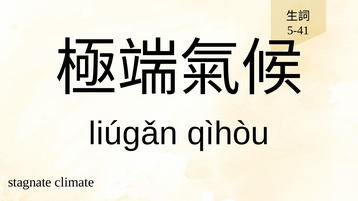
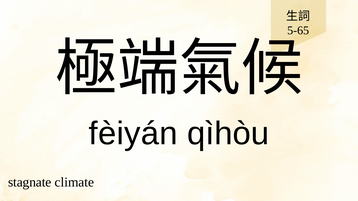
5-41: 5-41 -> 5-65
liúgǎn: liúgǎn -> fèiyán
